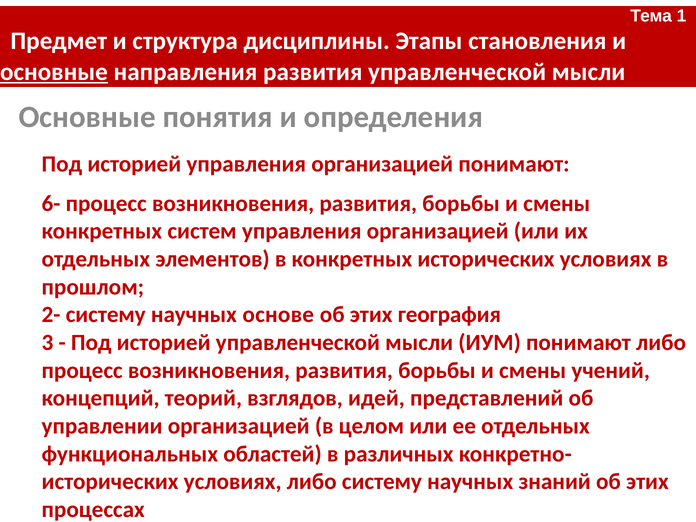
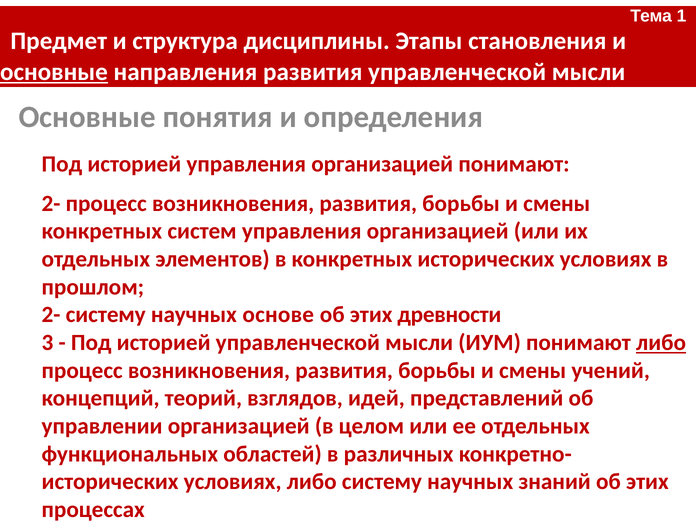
6- at (51, 203): 6- -> 2-
география: география -> древности
либо at (661, 343) underline: none -> present
